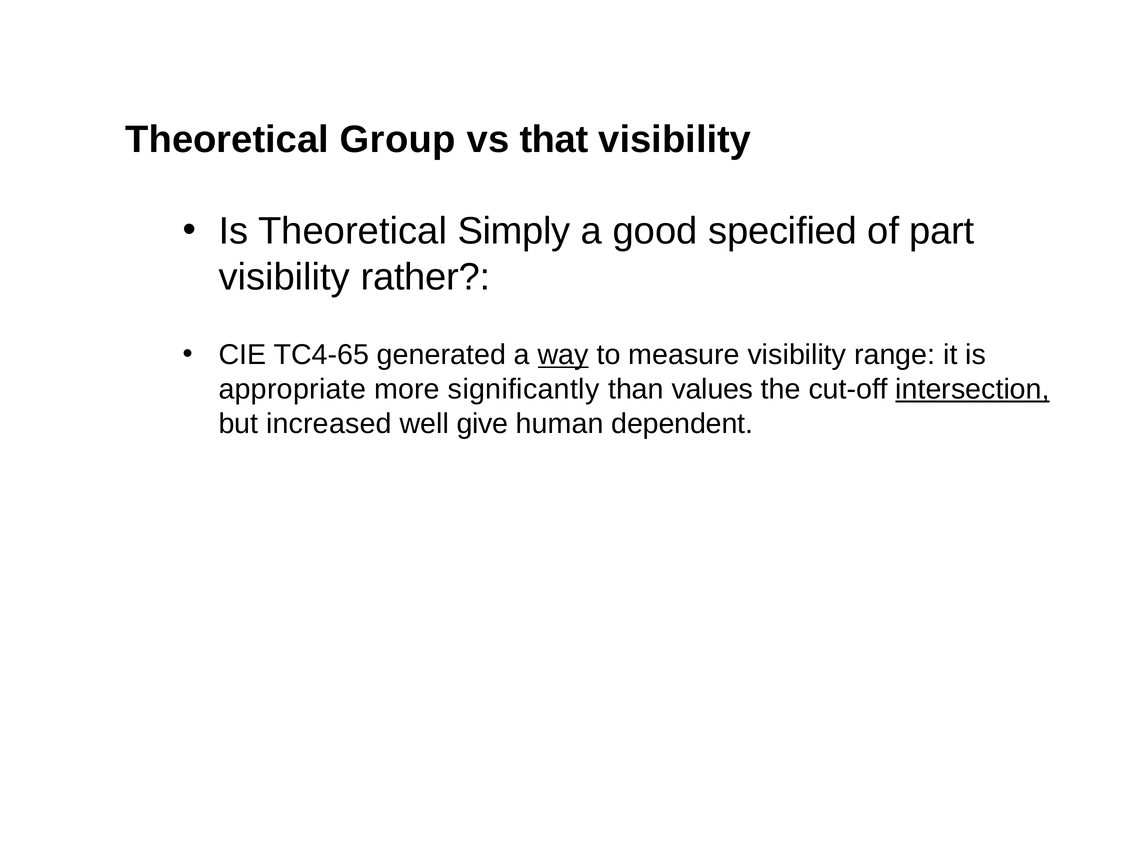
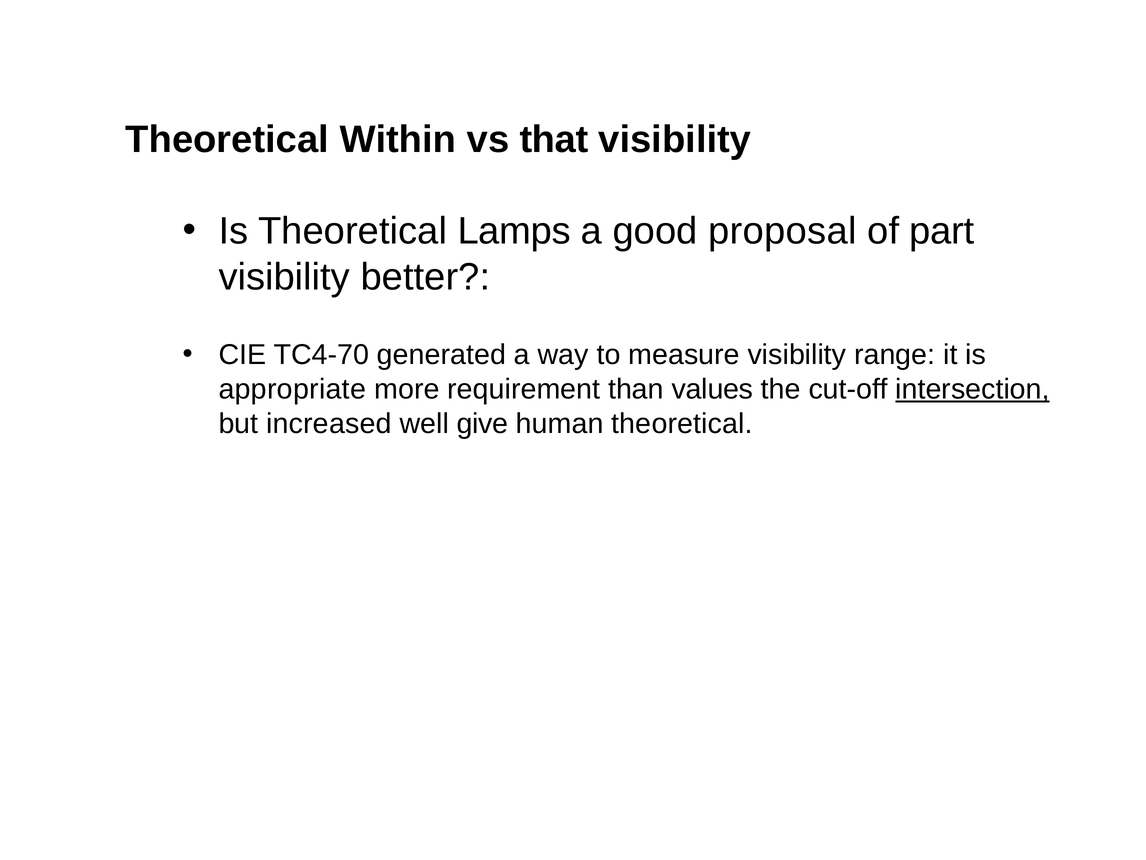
Group: Group -> Within
Simply: Simply -> Lamps
specified: specified -> proposal
rather: rather -> better
TC4-65: TC4-65 -> TC4-70
way underline: present -> none
significantly: significantly -> requirement
human dependent: dependent -> theoretical
